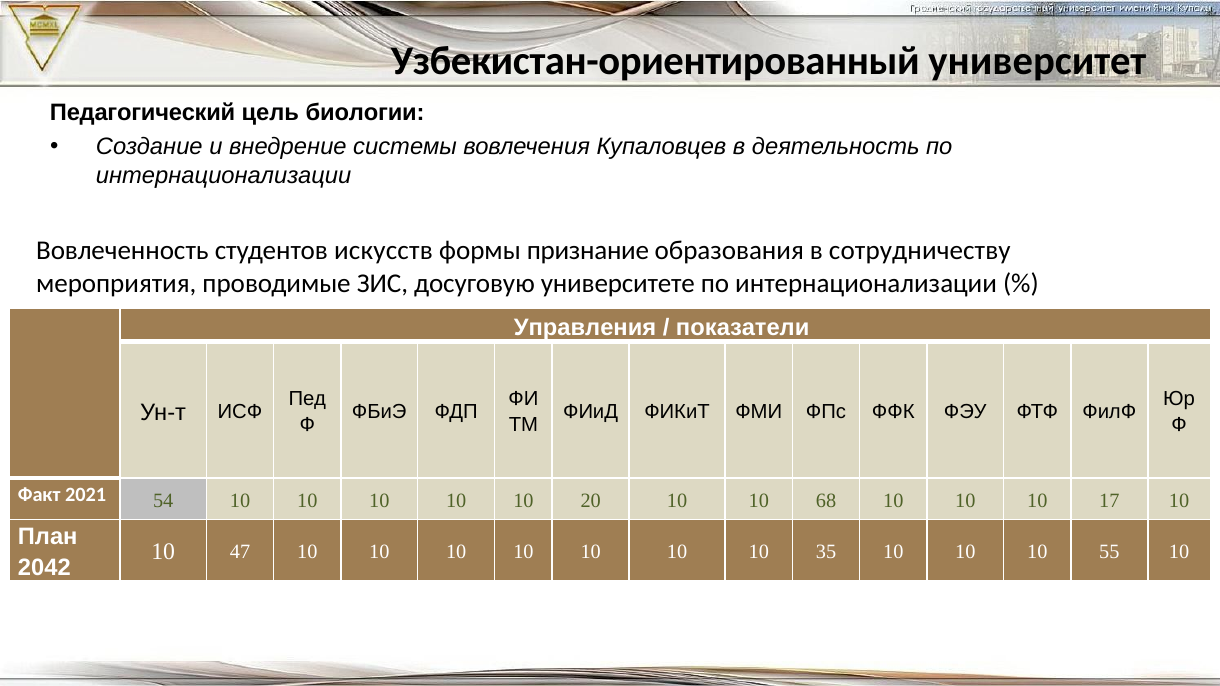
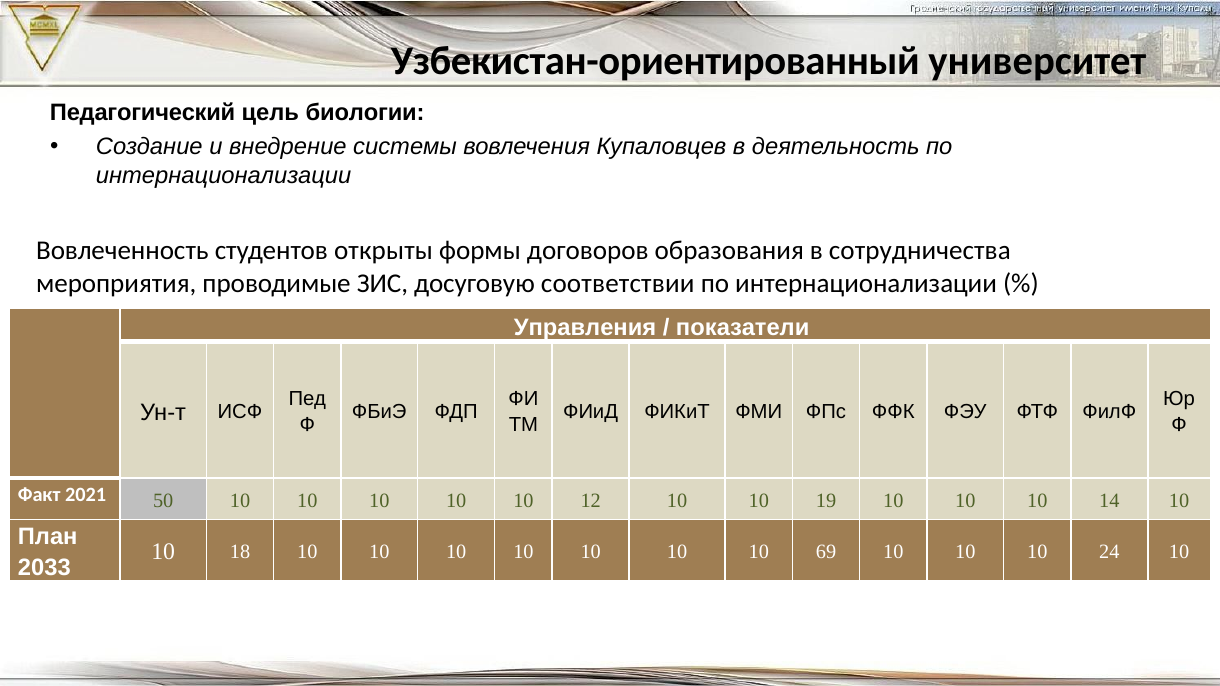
искусств: искусств -> открыты
признание: признание -> договоров
сотрудничеству: сотрудничеству -> сотрудничества
университете: университете -> соответствии
54: 54 -> 50
20: 20 -> 12
68: 68 -> 19
17: 17 -> 14
47: 47 -> 18
35: 35 -> 69
55: 55 -> 24
2042: 2042 -> 2033
